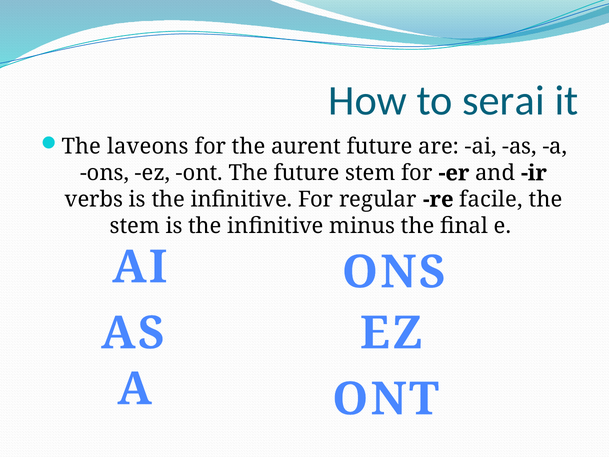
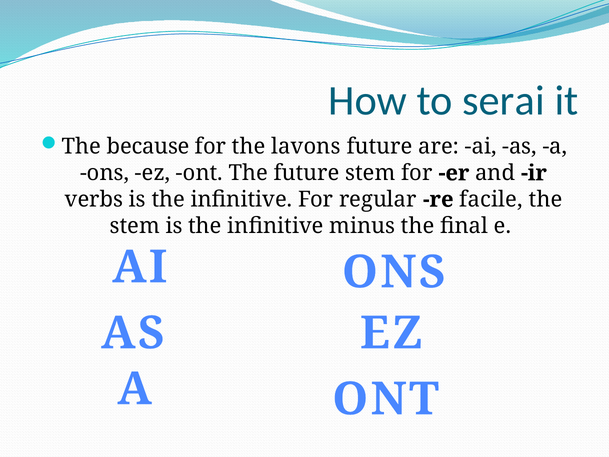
laveons: laveons -> because
aurent: aurent -> lavons
